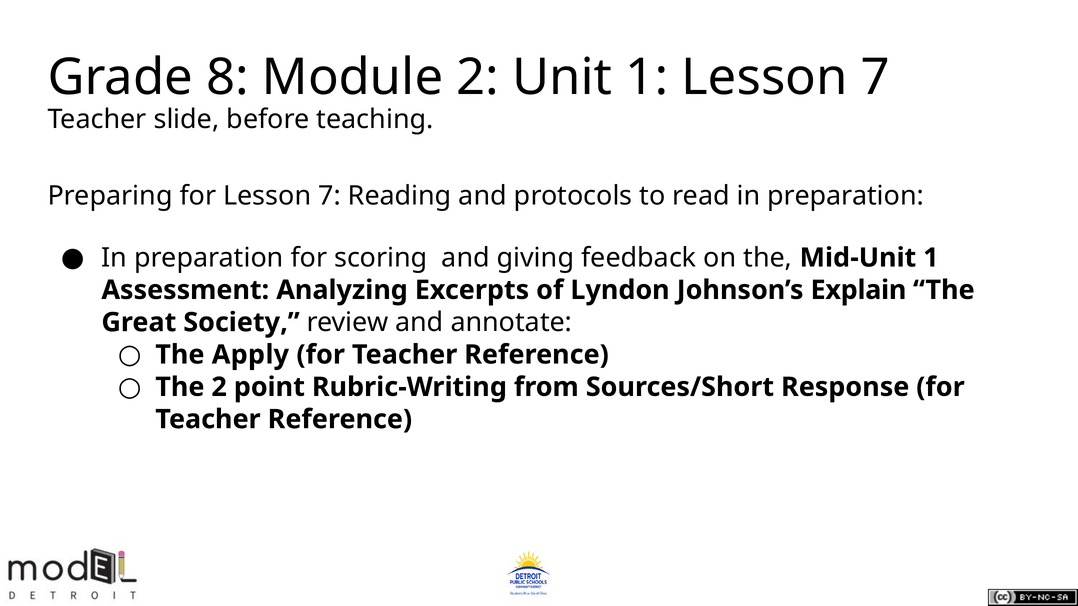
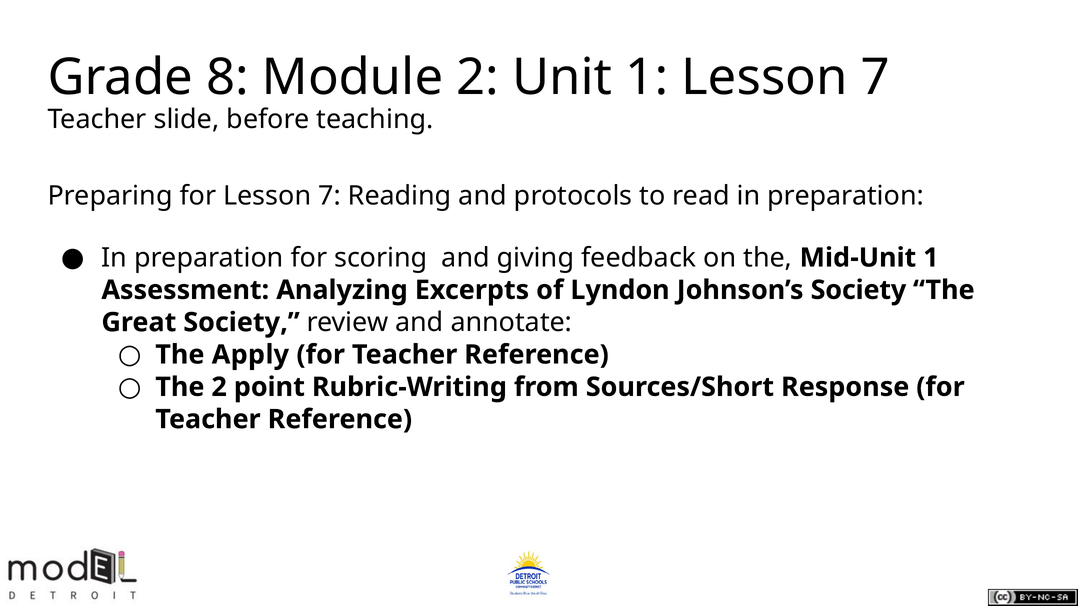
Johnson’s Explain: Explain -> Society
